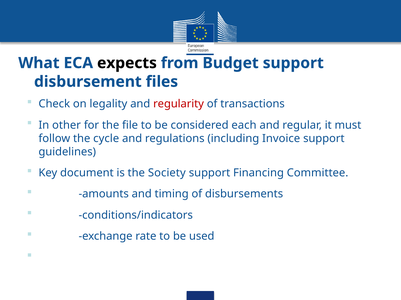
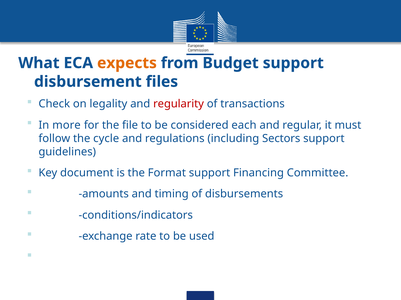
expects colour: black -> orange
other: other -> more
Invoice: Invoice -> Sectors
Society: Society -> Format
